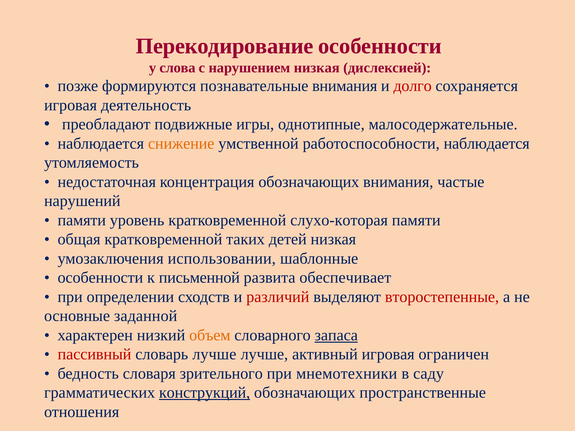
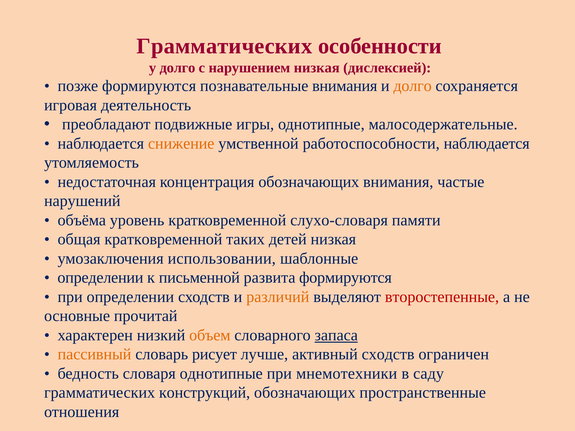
Перекодирование at (225, 46): Перекодирование -> Грамматических
у слова: слова -> долго
долго at (413, 86) colour: red -> orange
памяти at (82, 220): памяти -> объёма
слухо-которая: слухо-которая -> слухо-словаря
особенности at (100, 278): особенности -> определении
развита обеспечивает: обеспечивает -> формируются
различий colour: red -> orange
заданной: заданной -> прочитай
пассивный colour: red -> orange
словарь лучше: лучше -> рисует
активный игровая: игровая -> сходств
словаря зрительного: зрительного -> однотипные
конструкций underline: present -> none
